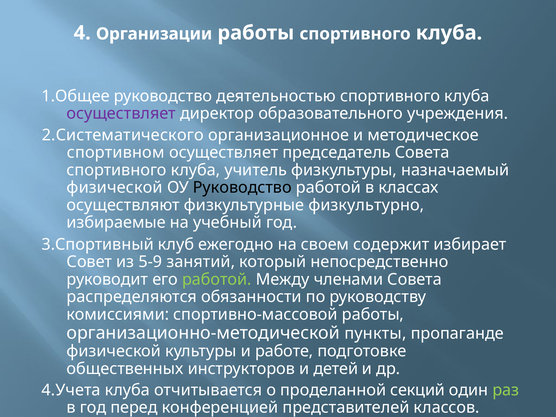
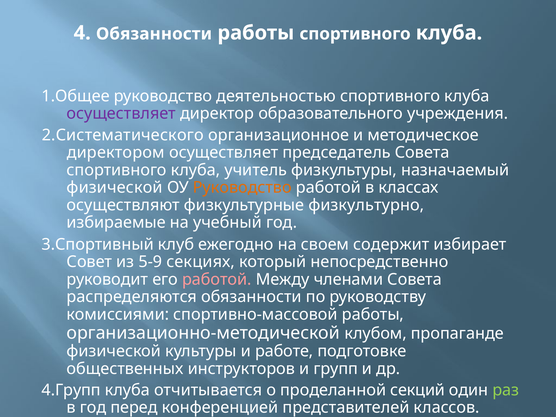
4 Организации: Организации -> Обязанности
спортивном: спортивном -> директором
Руководство at (242, 188) colour: black -> orange
занятий: занятий -> секциях
работой at (217, 279) colour: light green -> pink
пункты: пункты -> клубом
детей: детей -> групп
4.Учета: 4.Учета -> 4.Групп
